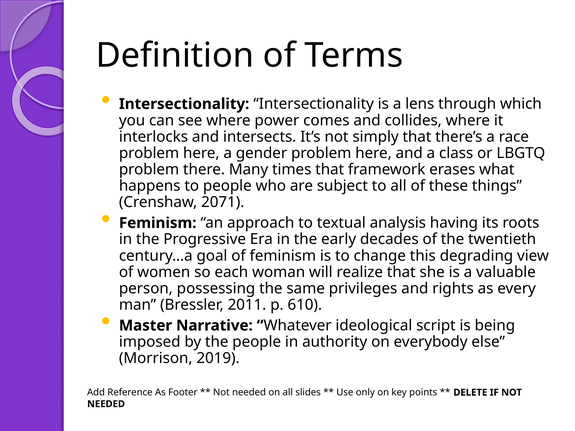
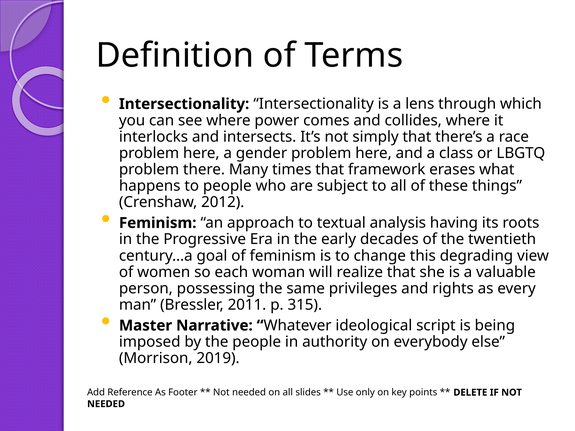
2071: 2071 -> 2012
610: 610 -> 315
